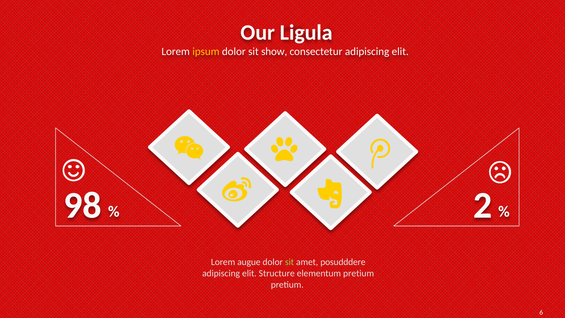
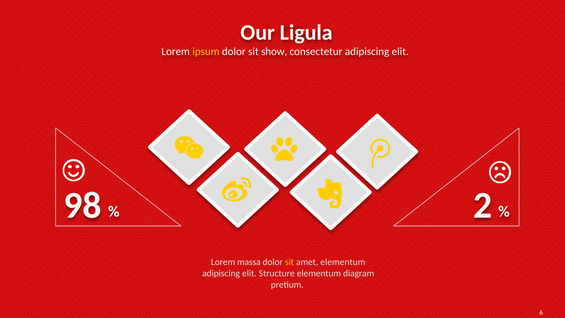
augue: augue -> massa
sit at (289, 262) colour: light green -> yellow
amet posudddere: posudddere -> elementum
elementum pretium: pretium -> diagram
